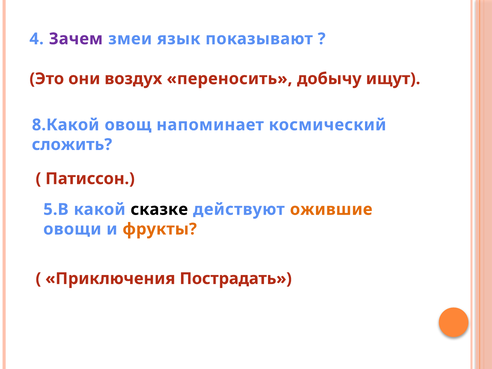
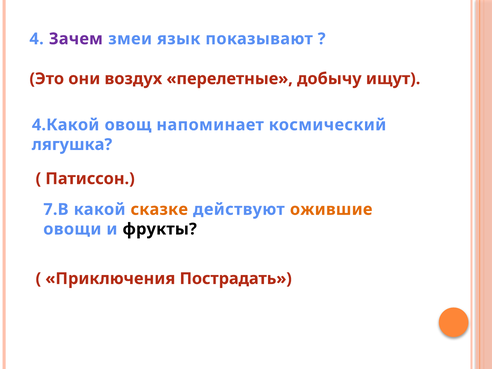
переносить: переносить -> перелетные
8.Какой: 8.Какой -> 4.Какой
сложить: сложить -> лягушка
5.В: 5.В -> 7.В
сказке colour: black -> orange
фрукты colour: orange -> black
